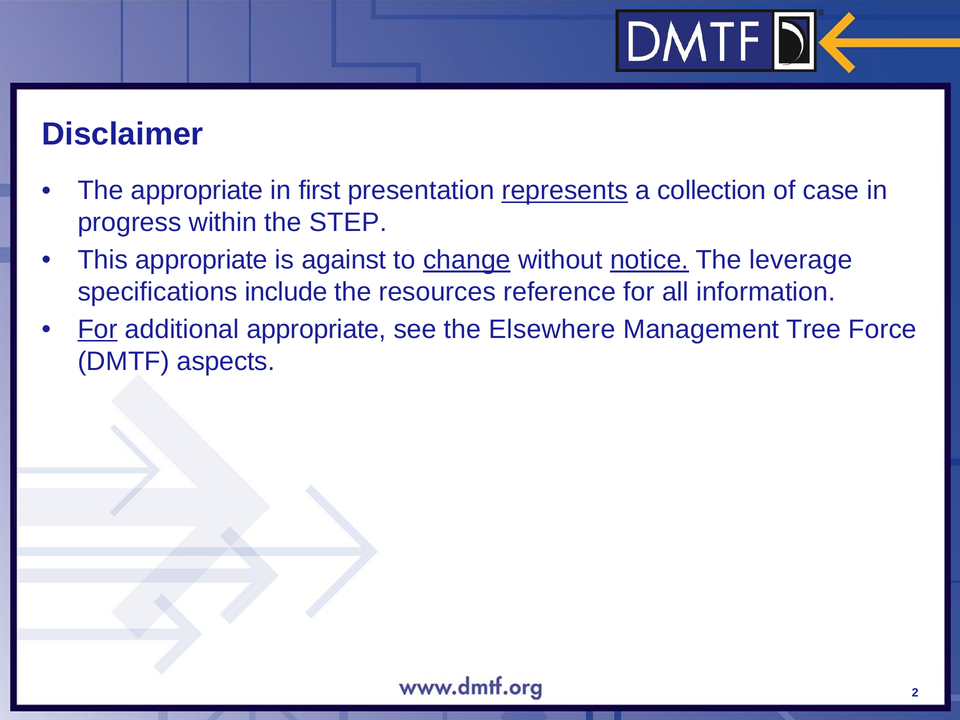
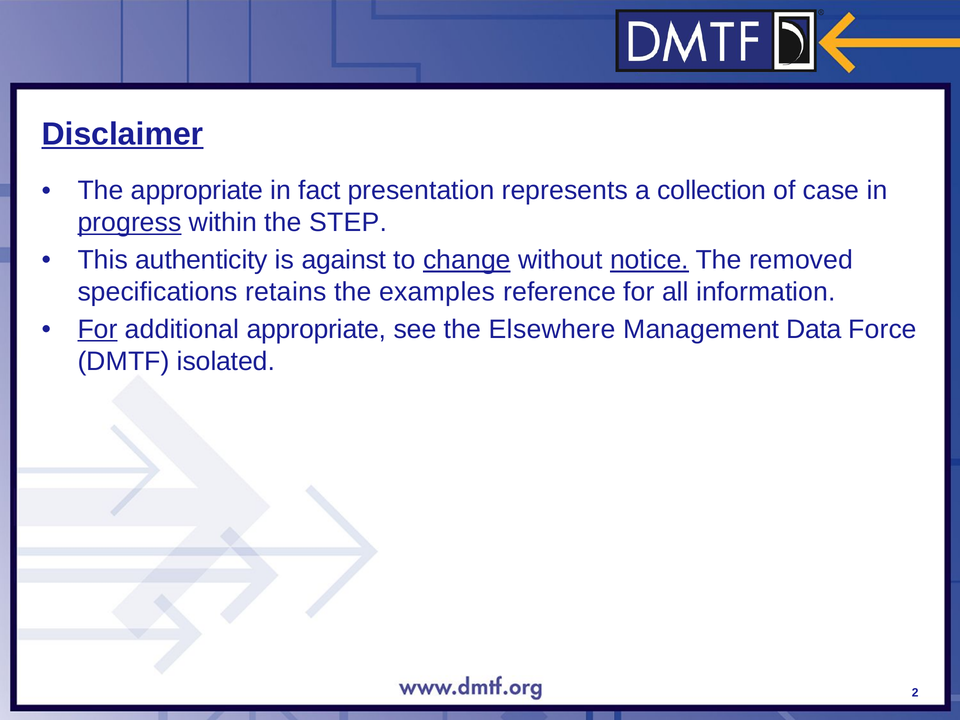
Disclaimer underline: none -> present
first: first -> fact
represents underline: present -> none
progress underline: none -> present
This appropriate: appropriate -> authenticity
leverage: leverage -> removed
include: include -> retains
resources: resources -> examples
Tree: Tree -> Data
aspects: aspects -> isolated
